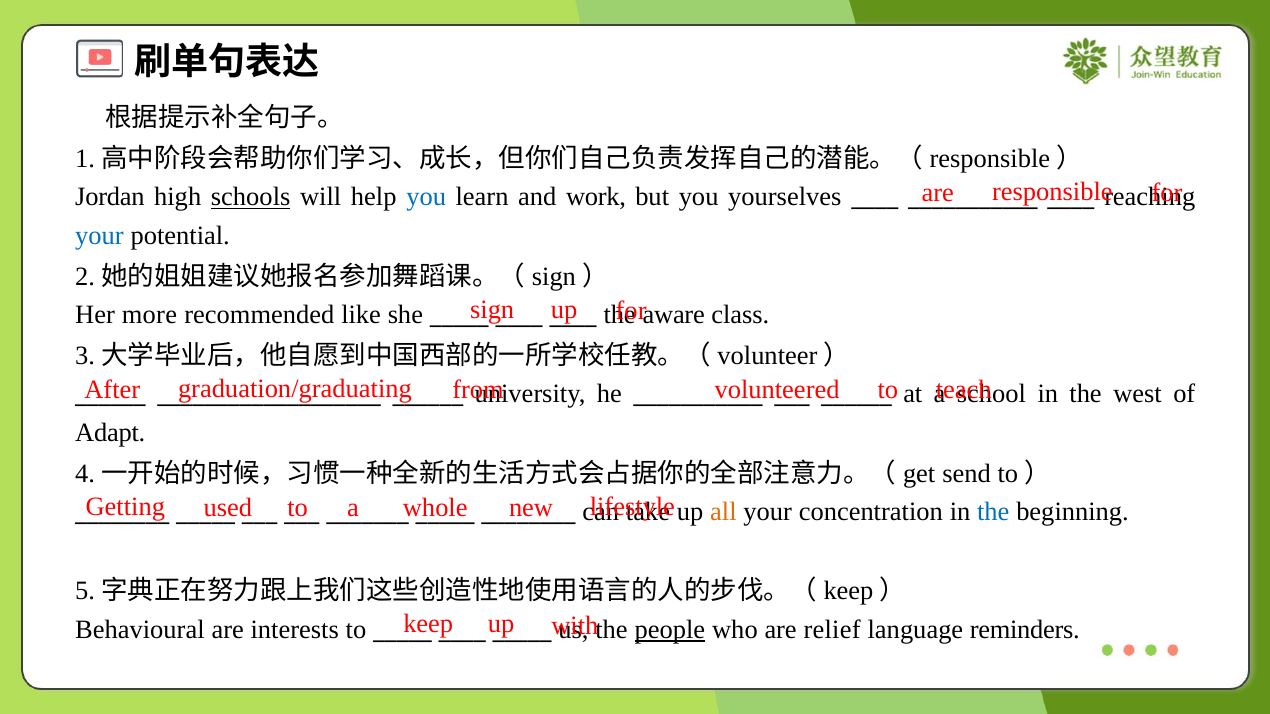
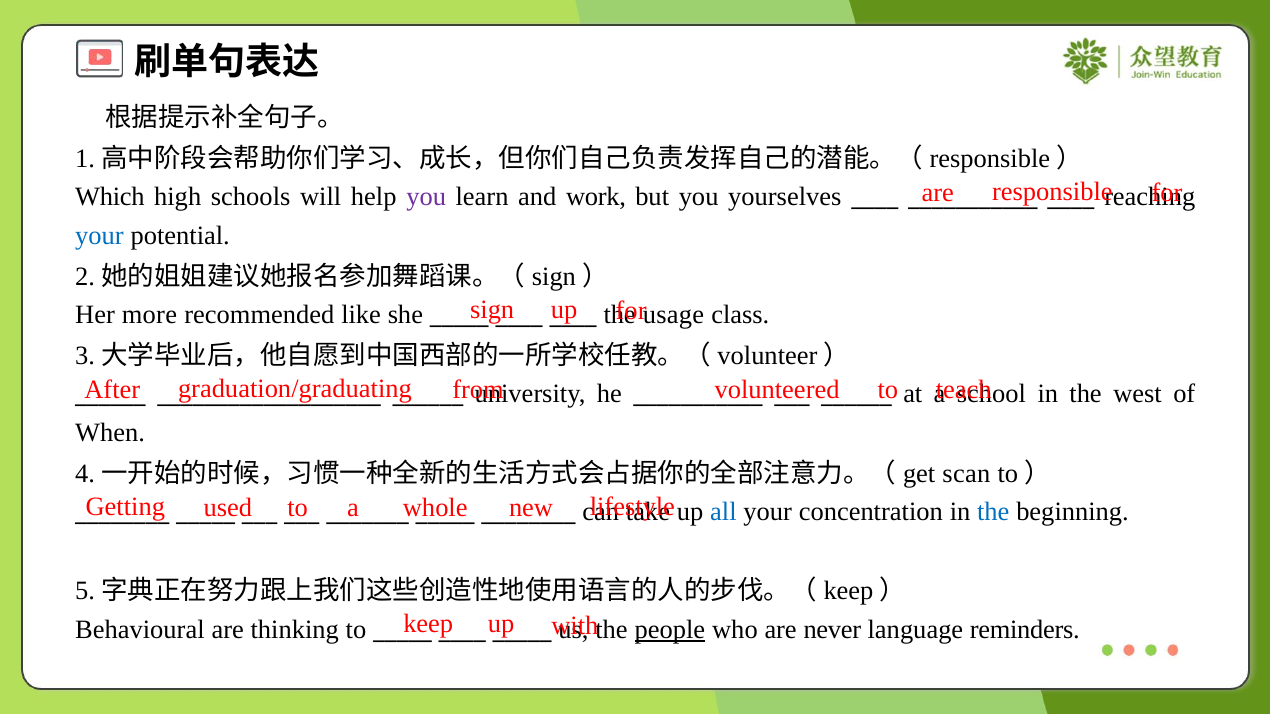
Jordan: Jordan -> Which
schools underline: present -> none
you at (426, 197) colour: blue -> purple
aware: aware -> usage
Adapt: Adapt -> When
send: send -> scan
all colour: orange -> blue
interests: interests -> thinking
relief: relief -> never
